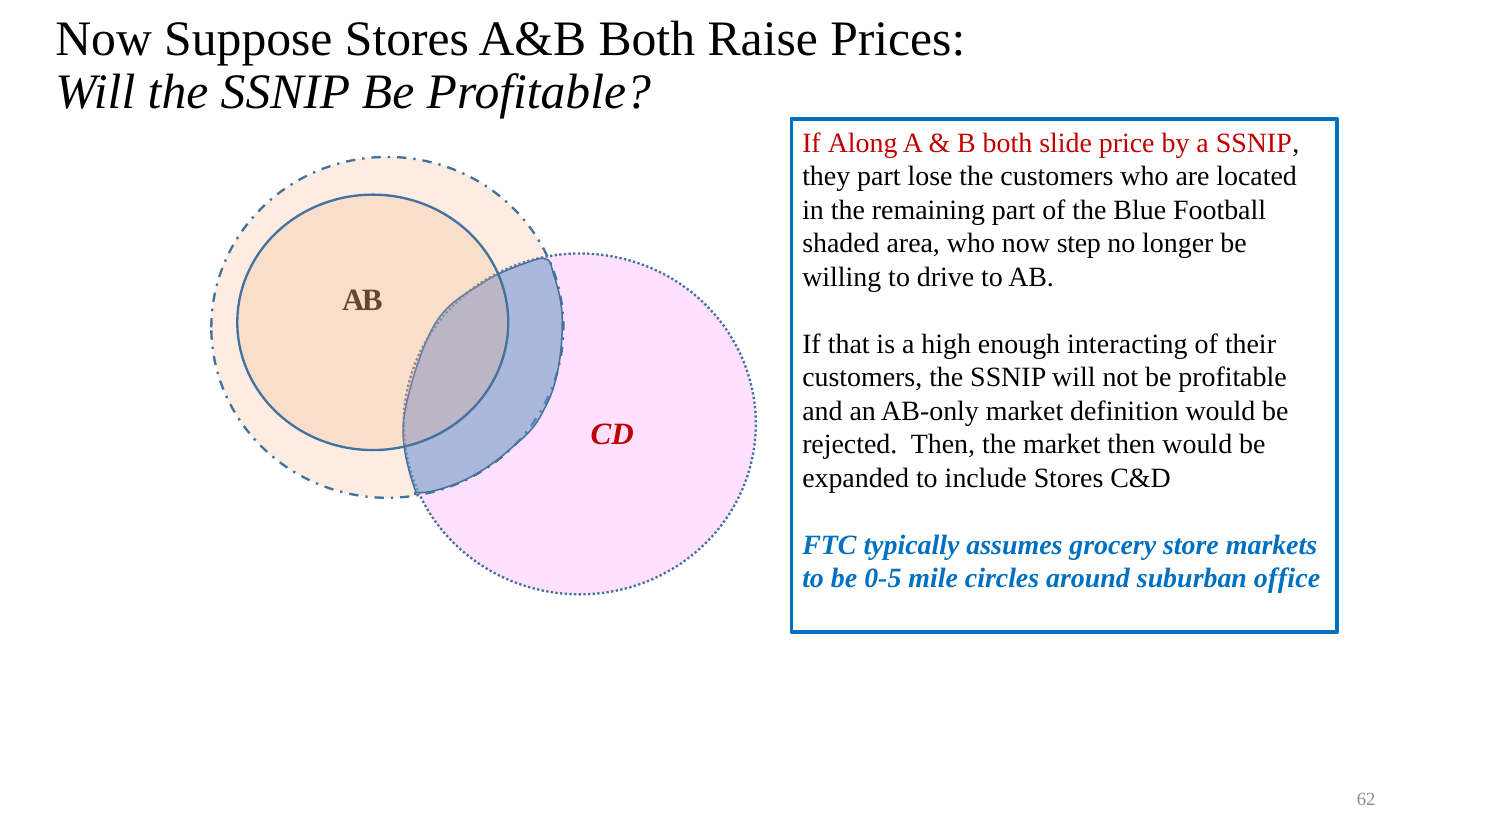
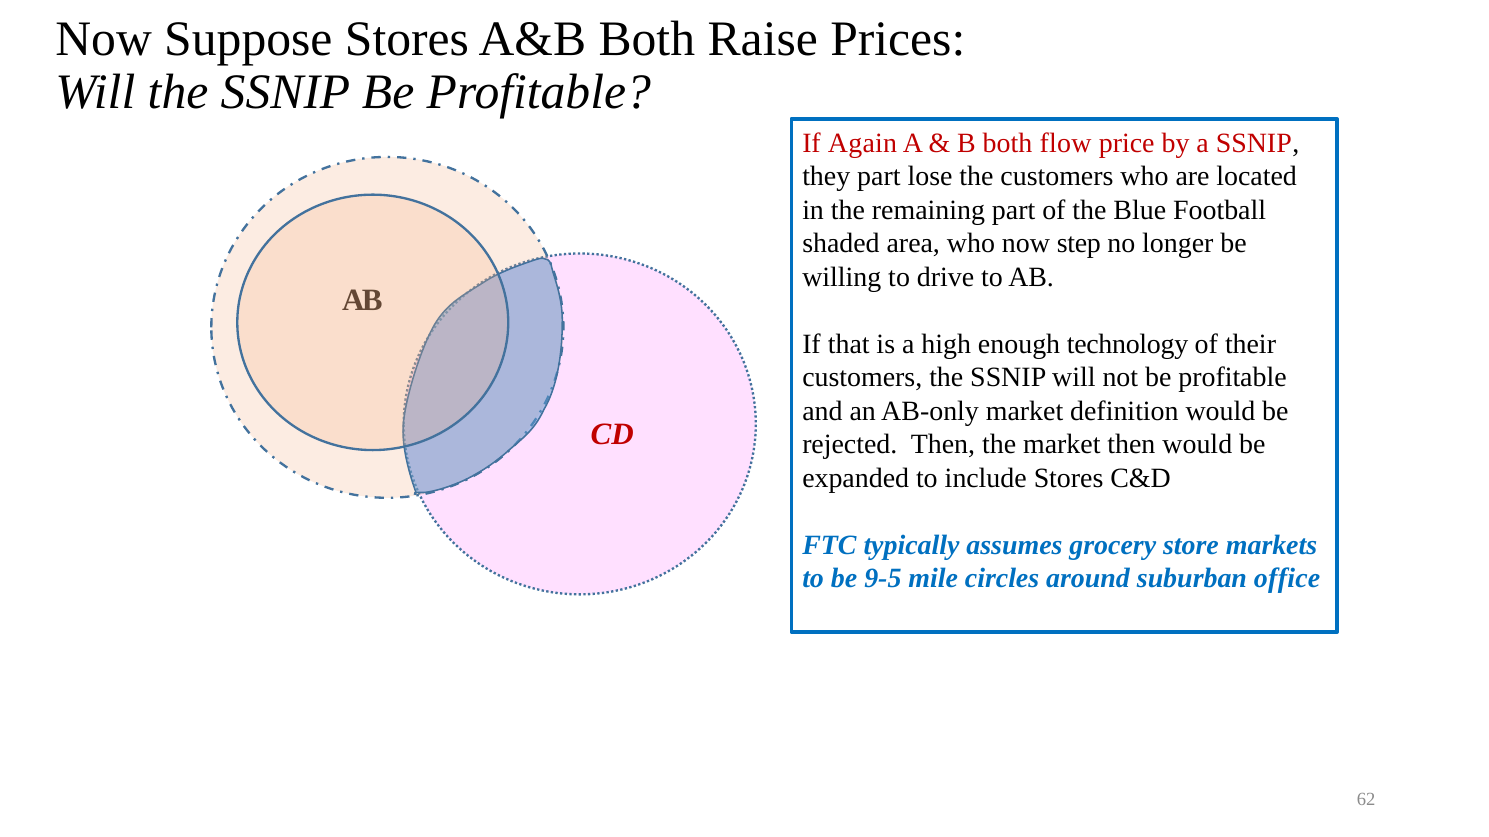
Along: Along -> Again
slide: slide -> flow
interacting: interacting -> technology
0-5: 0-5 -> 9-5
